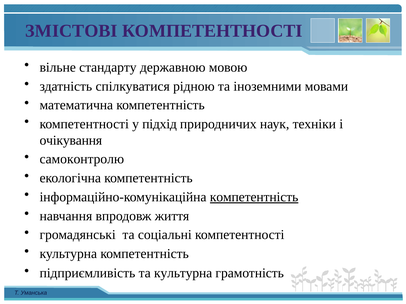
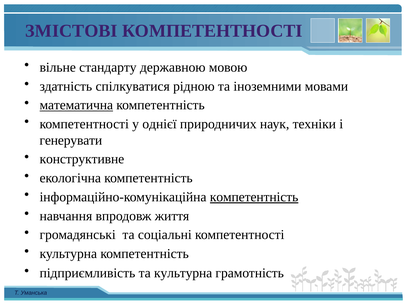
математична underline: none -> present
підхід: підхід -> однієї
очікування: очікування -> генерувати
самоконтролю: самоконтролю -> конструктивне
